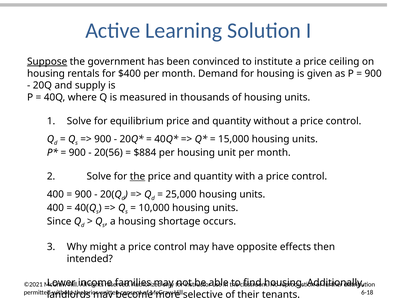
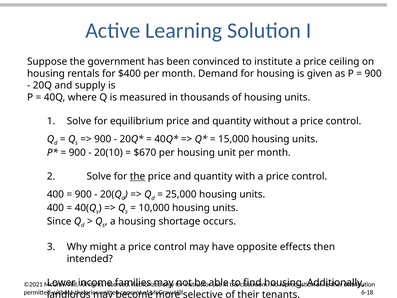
Suppose underline: present -> none
20(56: 20(56 -> 20(10
$884: $884 -> $670
